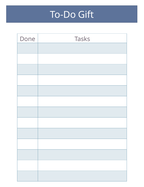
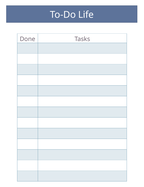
Gift: Gift -> Life
